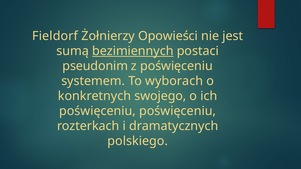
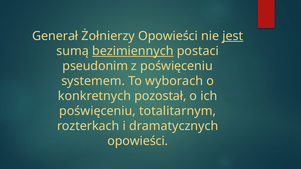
Fieldorf: Fieldorf -> Generał
jest underline: none -> present
swojego: swojego -> pozostał
poświęceniu poświęceniu: poświęceniu -> totalitarnym
polskiego at (138, 141): polskiego -> opowieści
